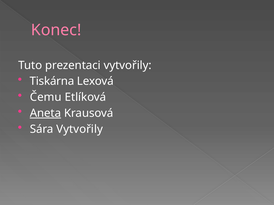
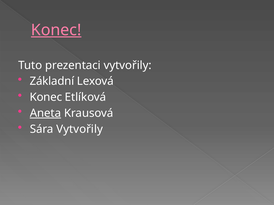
Konec at (56, 30) underline: none -> present
Tiskárna: Tiskárna -> Základní
Čemu at (46, 97): Čemu -> Konec
